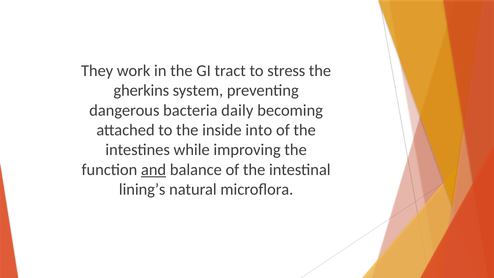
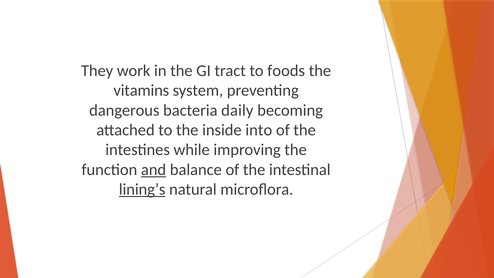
stress: stress -> foods
gherkins: gherkins -> vitamins
lining’s underline: none -> present
